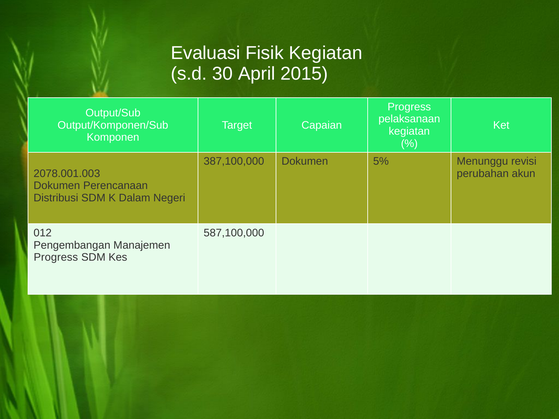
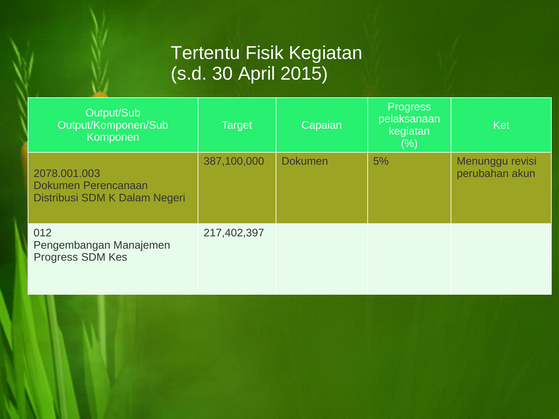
Evaluasi: Evaluasi -> Tertentu
587,100,000: 587,100,000 -> 217,402,397
